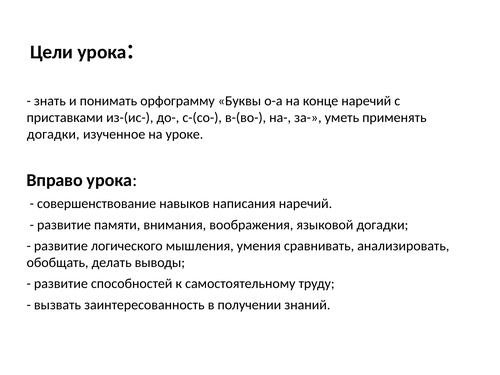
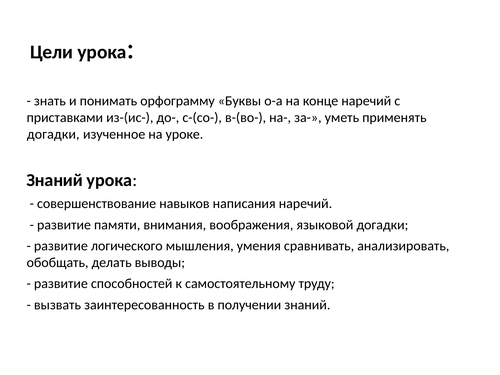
Вправо at (55, 180): Вправо -> Знаний
